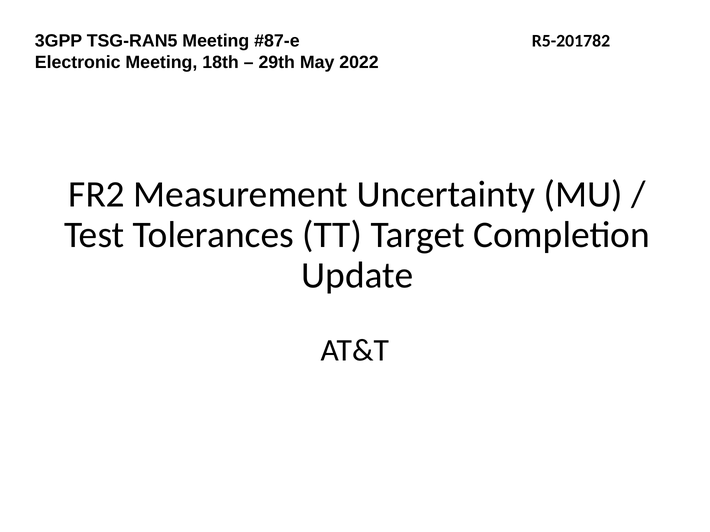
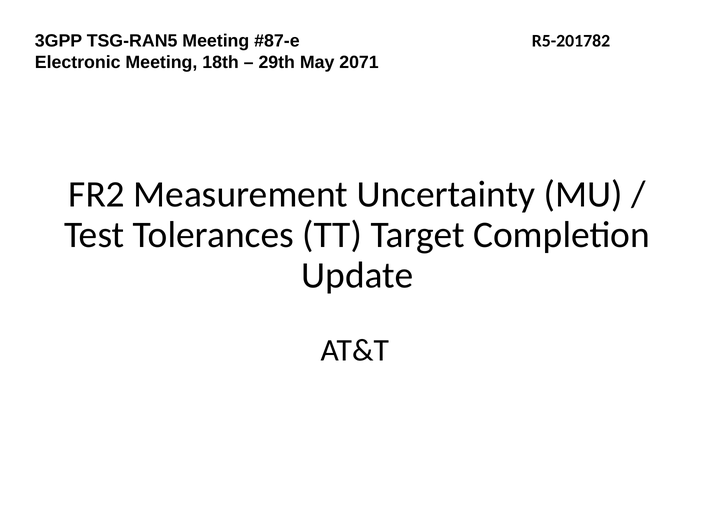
2022: 2022 -> 2071
